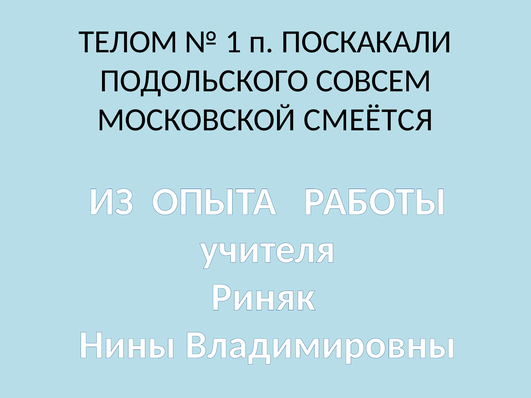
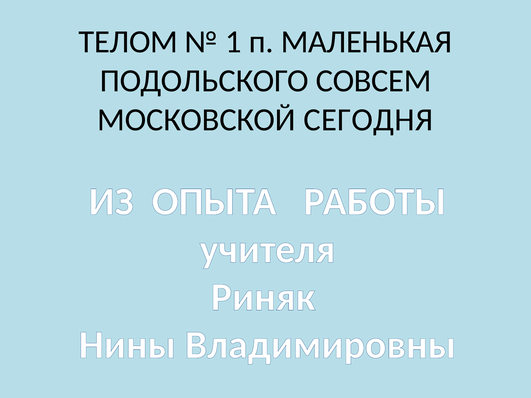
ПОСКАКАЛИ: ПОСКАКАЛИ -> МАЛЕНЬКАЯ
СМЕЁТСЯ: СМЕЁТСЯ -> СЕГОДНЯ
